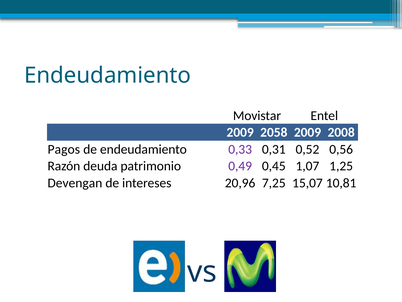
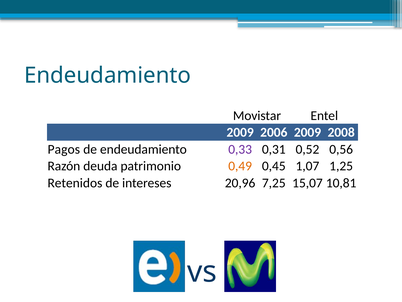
2058: 2058 -> 2006
0,49 colour: purple -> orange
Devengan: Devengan -> Retenidos
